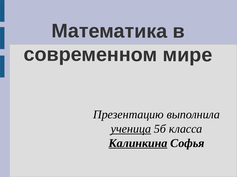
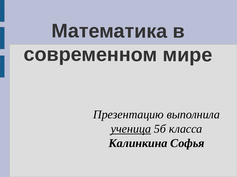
Калинкина underline: present -> none
